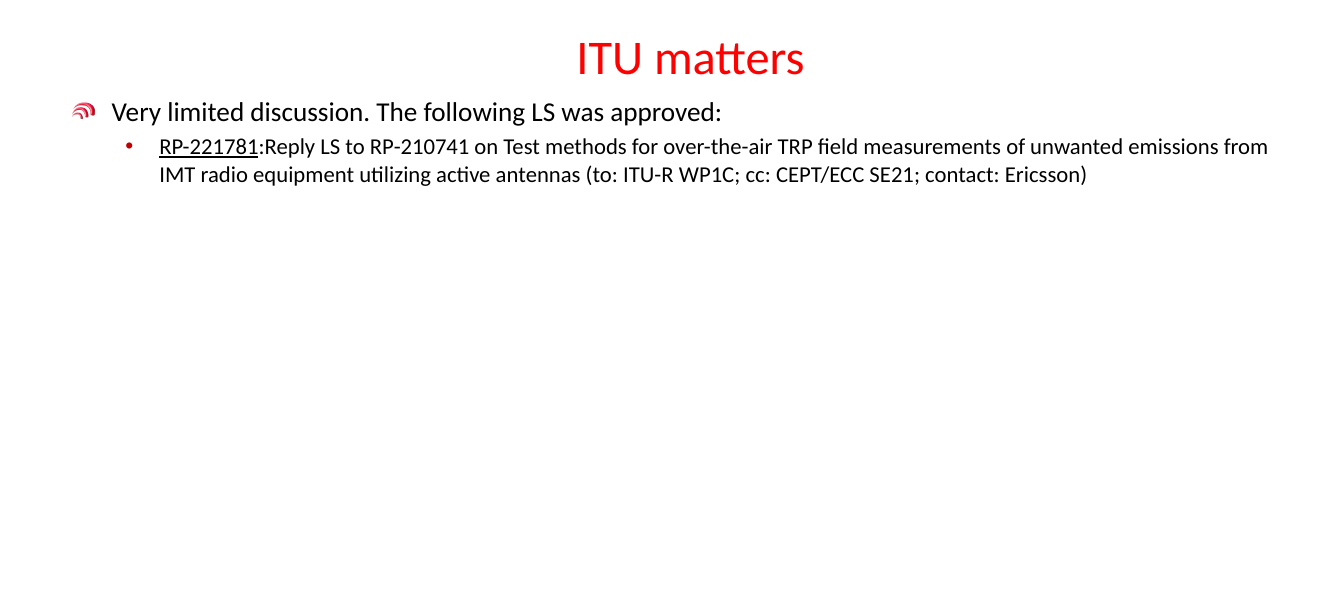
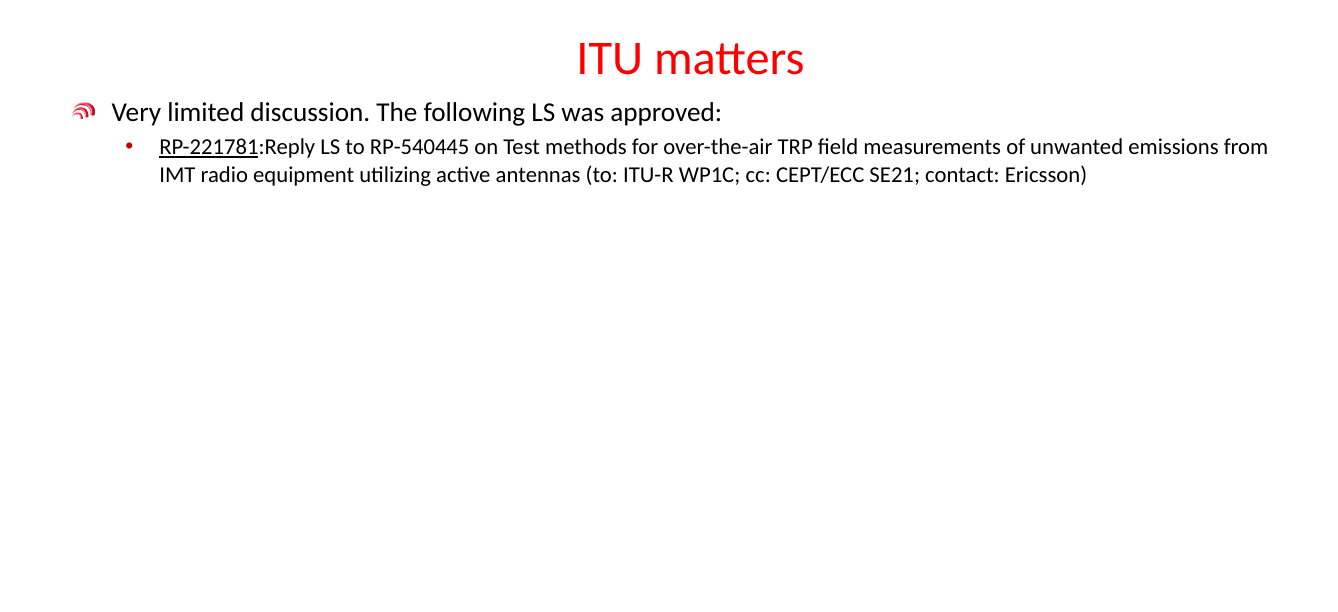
RP-210741: RP-210741 -> RP-540445
